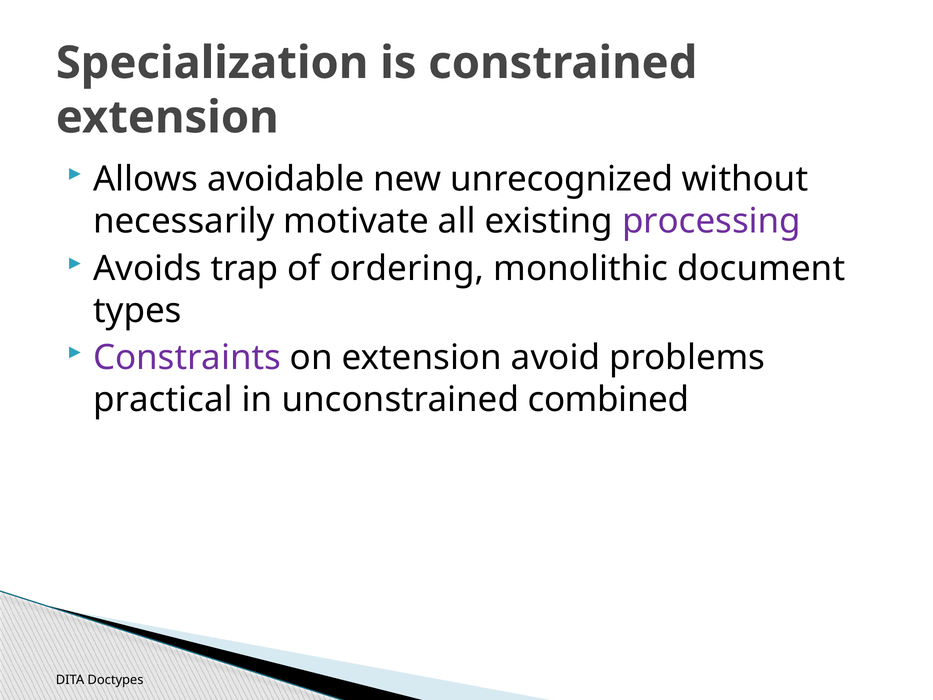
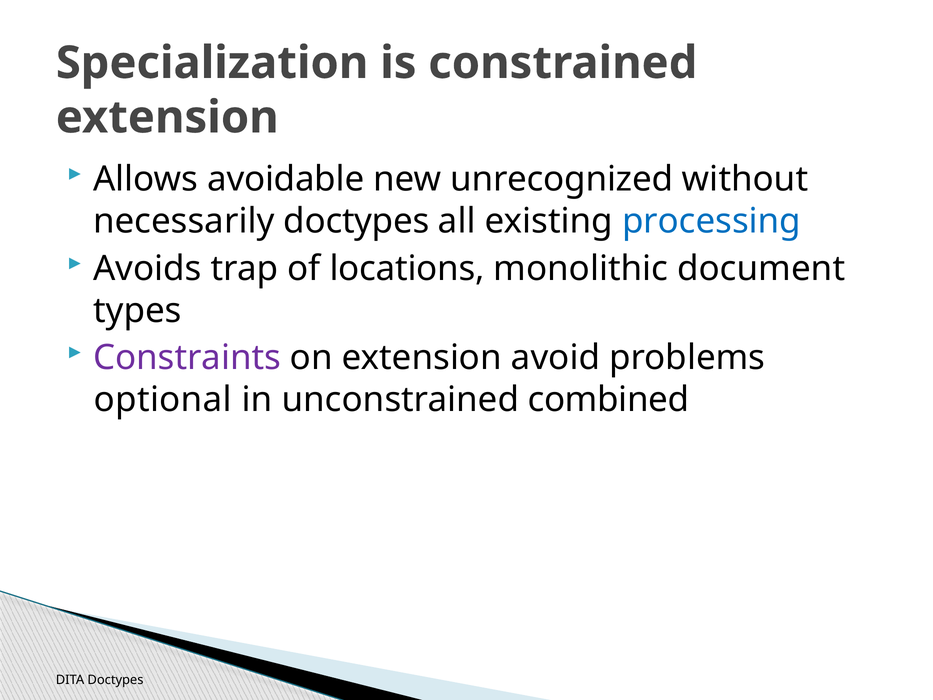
necessarily motivate: motivate -> doctypes
processing colour: purple -> blue
ordering: ordering -> locations
practical: practical -> optional
